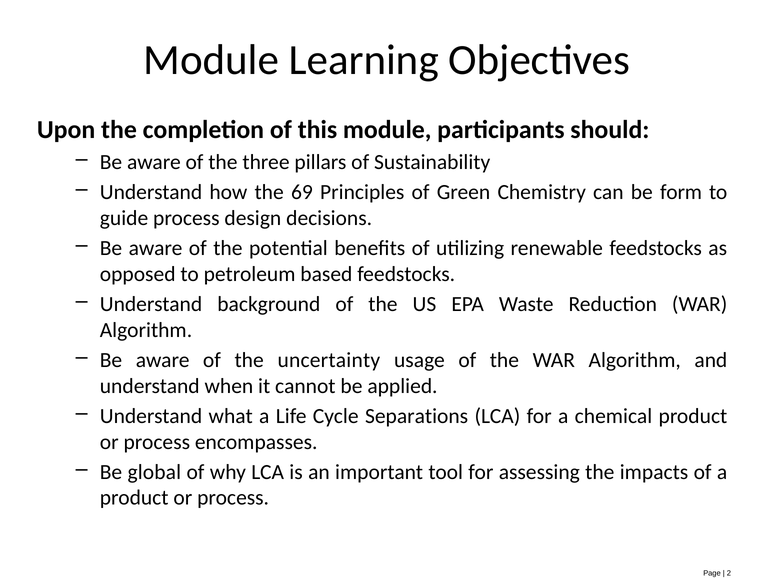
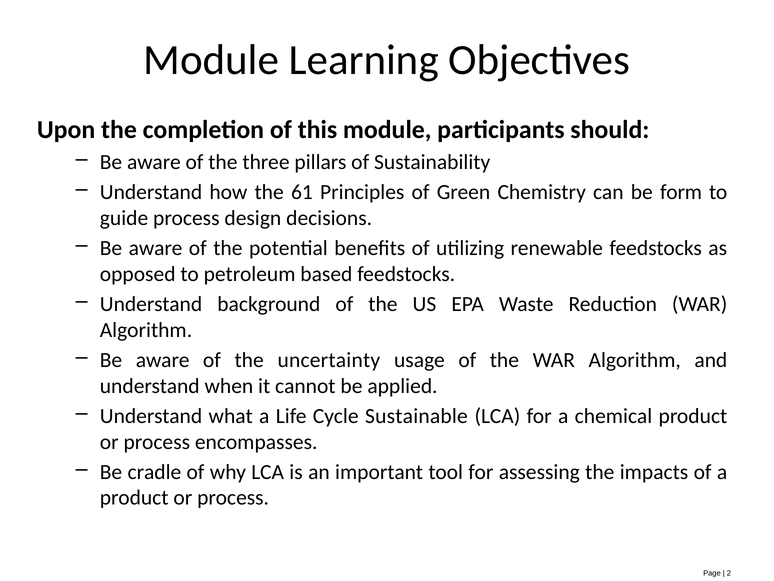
69: 69 -> 61
Separations: Separations -> Sustainable
global: global -> cradle
